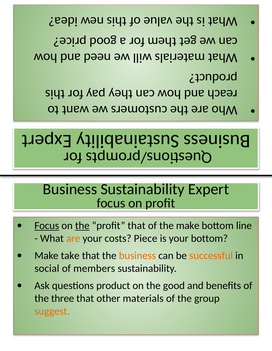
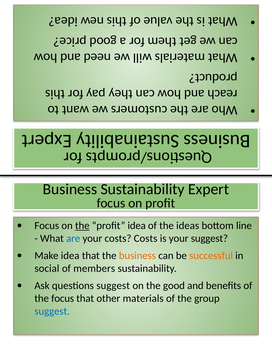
Focus at (47, 226) underline: present -> none
profit that: that -> idea
the make: make -> ideas
are colour: orange -> blue
costs Piece: Piece -> Costs
your bottom: bottom -> suggest
Make take: take -> idea
questions product: product -> suggest
the three: three -> focus
suggest at (52, 312) colour: orange -> blue
